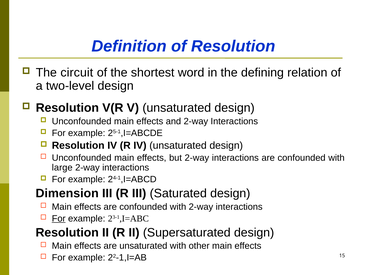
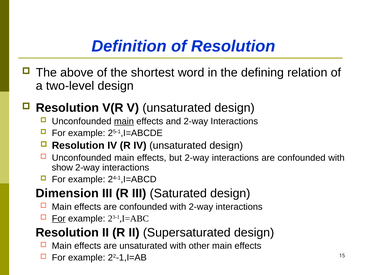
circuit: circuit -> above
main at (124, 121) underline: none -> present
large: large -> show
